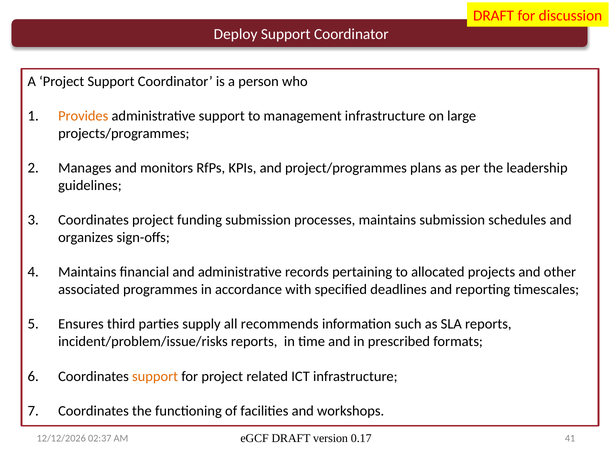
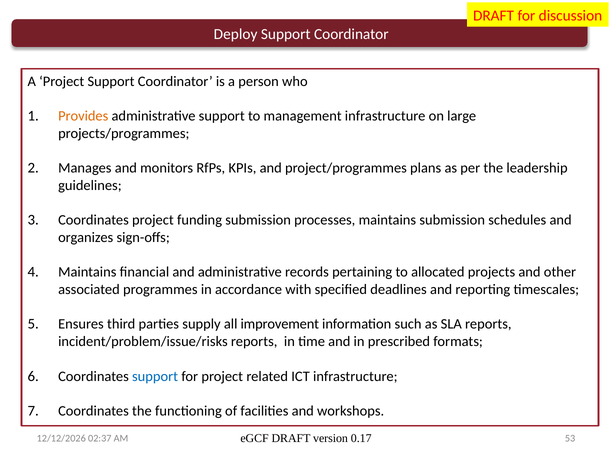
recommends: recommends -> improvement
support at (155, 376) colour: orange -> blue
41: 41 -> 53
